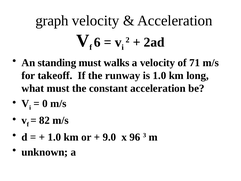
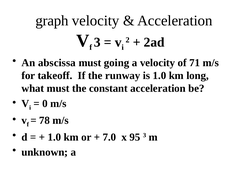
6 at (97, 42): 6 -> 3
standing: standing -> abscissa
walks: walks -> going
82: 82 -> 78
9.0: 9.0 -> 7.0
96: 96 -> 95
